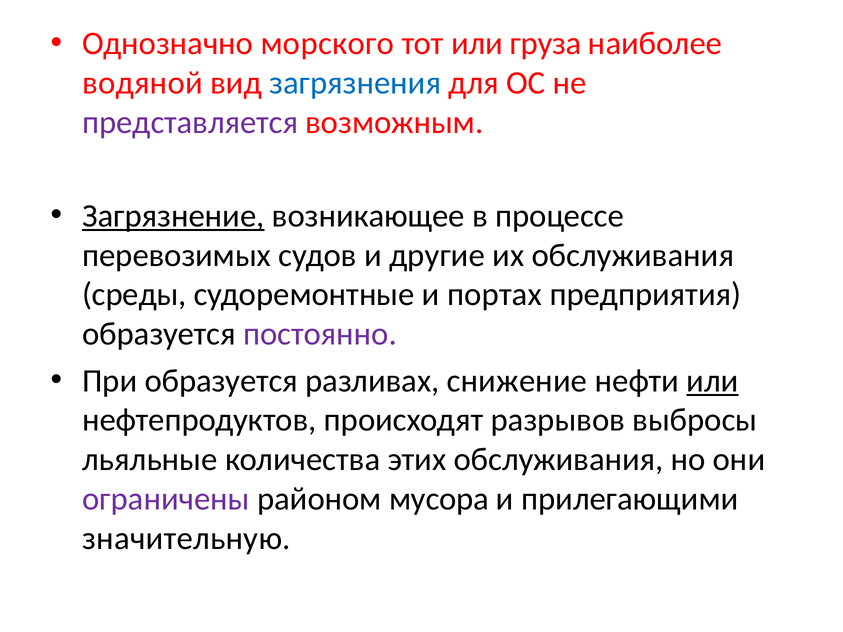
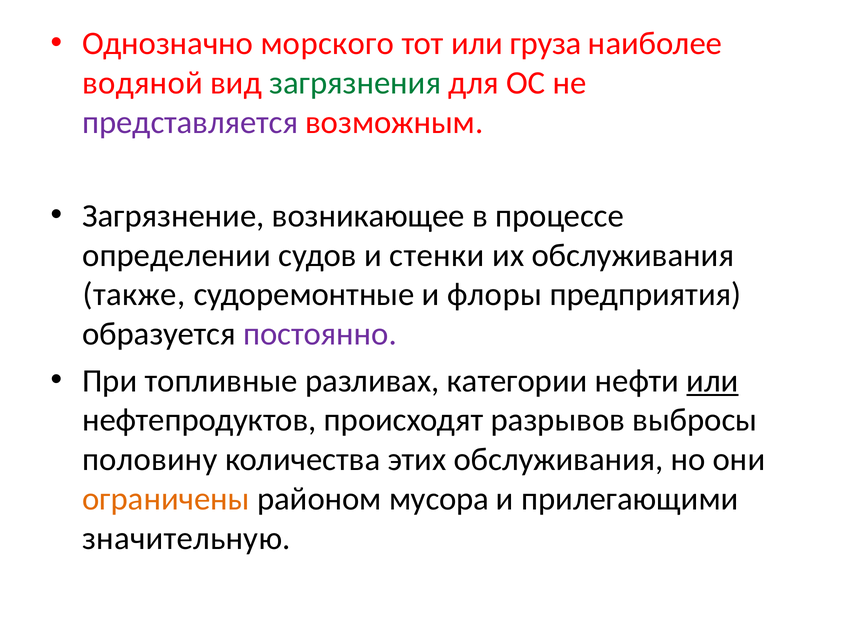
загрязнения colour: blue -> green
Загрязнение underline: present -> none
перевозимых: перевозимых -> определении
другие: другие -> стенки
среды: среды -> также
портах: портах -> флоры
При образуется: образуется -> топливные
снижение: снижение -> категории
льяльные: льяльные -> половину
ограничены colour: purple -> orange
